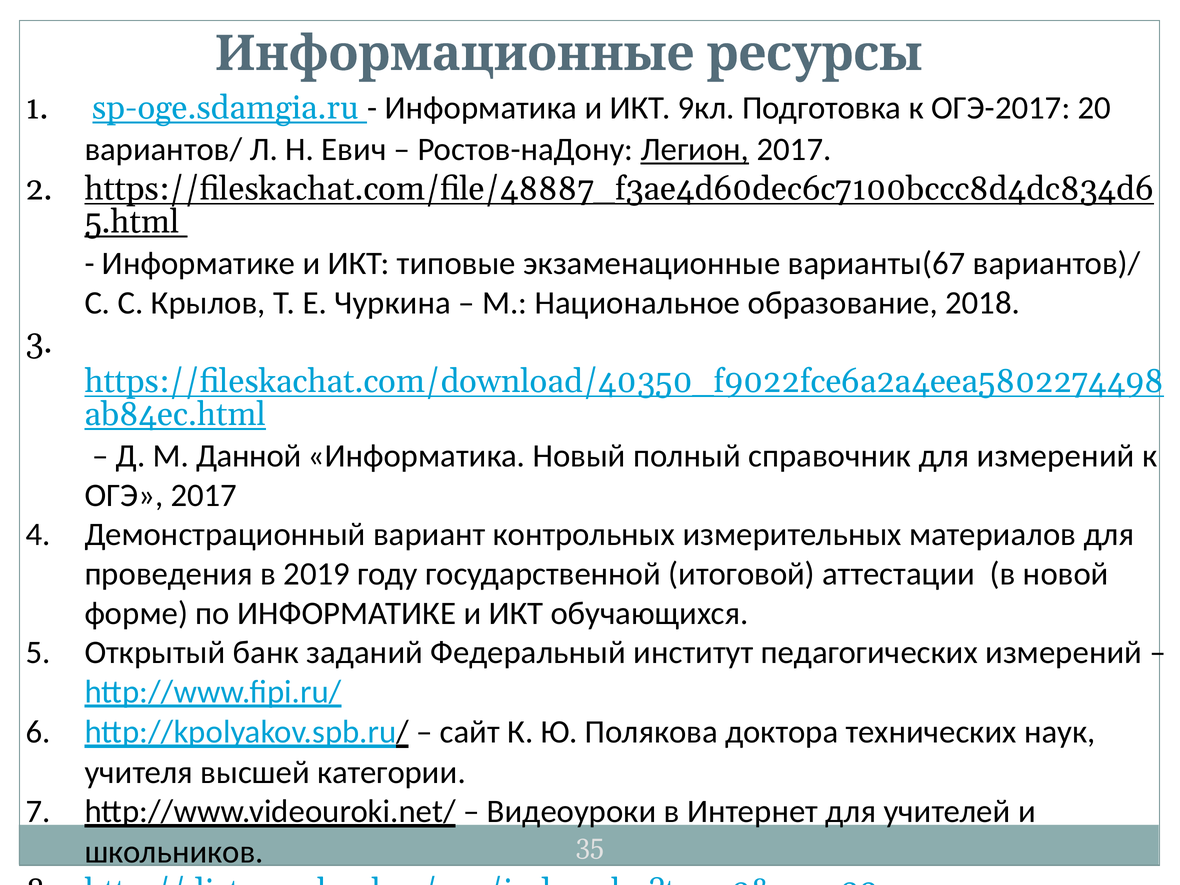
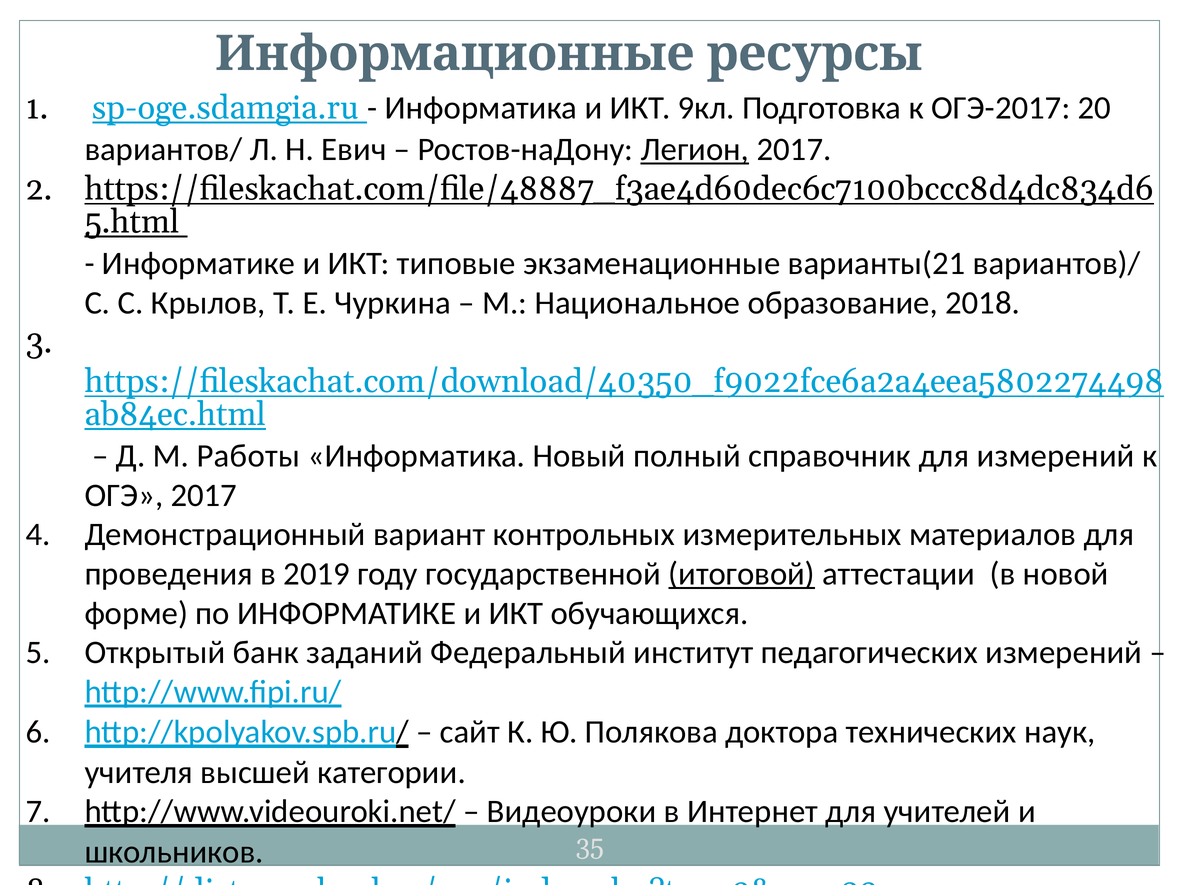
варианты(67: варианты(67 -> варианты(21
Данной: Данной -> Работы
итоговой underline: none -> present
